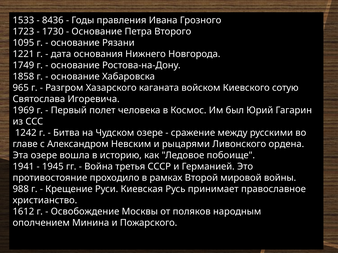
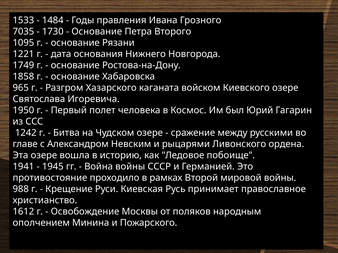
8436: 8436 -> 1484
1723: 1723 -> 7035
Киевского сотую: сотую -> озере
1969: 1969 -> 1950
Война третья: третья -> войны
